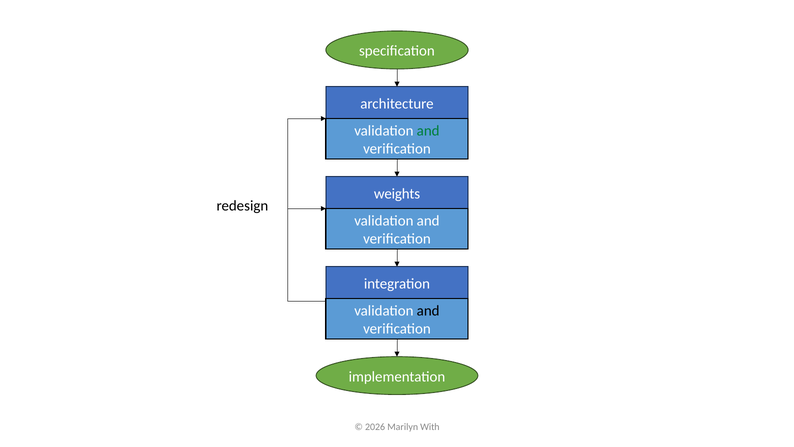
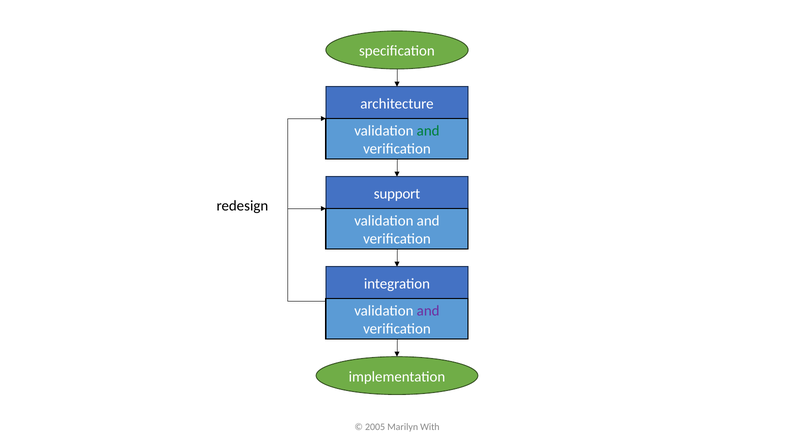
weights: weights -> support
and at (428, 311) colour: black -> purple
2026: 2026 -> 2005
